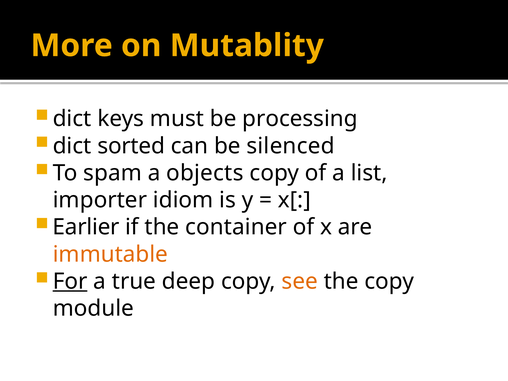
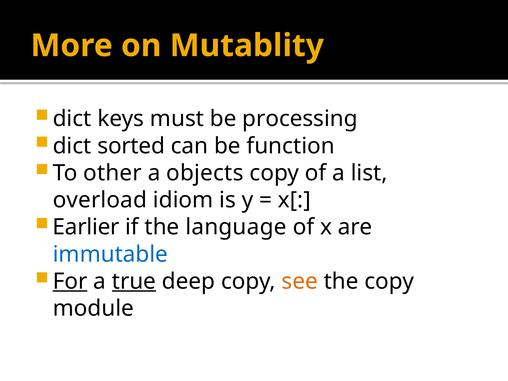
silenced: silenced -> function
spam: spam -> other
importer: importer -> overload
container: container -> language
immutable colour: orange -> blue
true underline: none -> present
